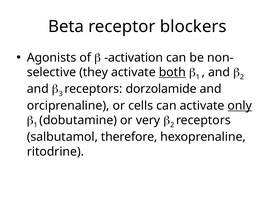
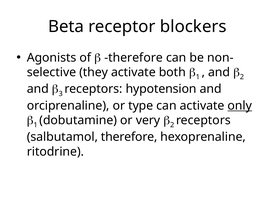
activation at (134, 58): activation -> therefore
both underline: present -> none
dorzolamide: dorzolamide -> hypotension
cells: cells -> type
